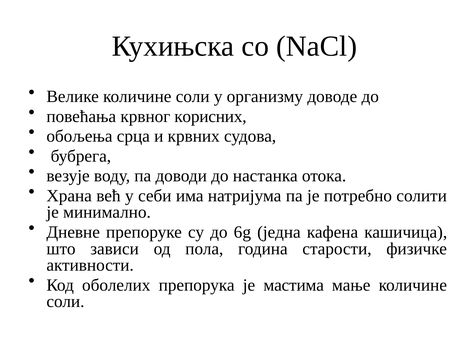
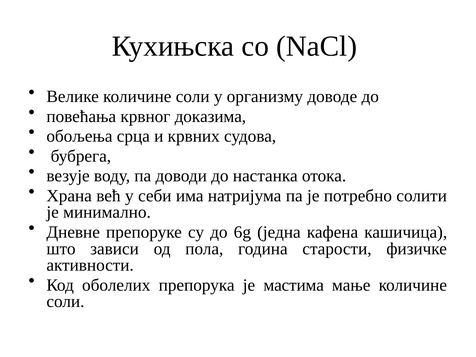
корисних: корисних -> доказима
